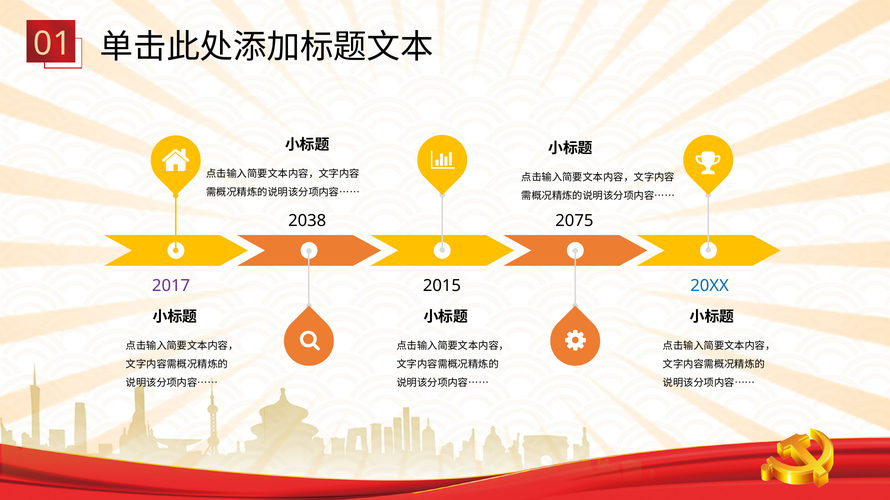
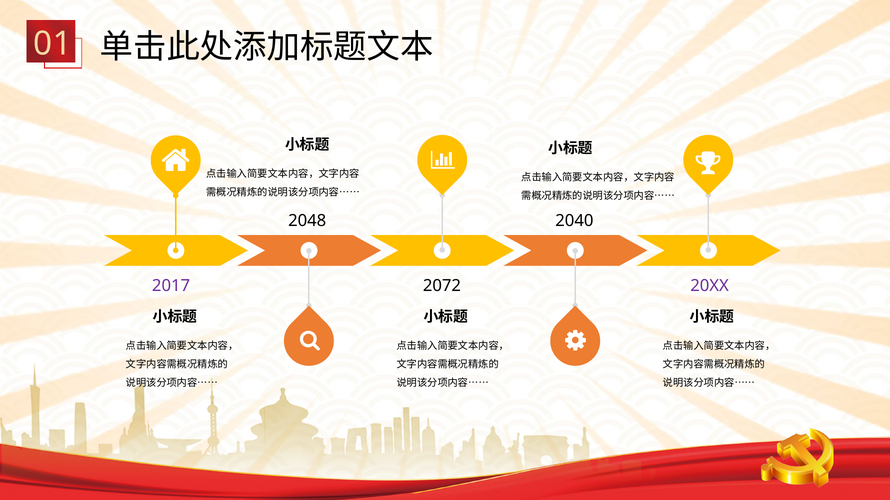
2038: 2038 -> 2048
2075: 2075 -> 2040
2015: 2015 -> 2072
20XX colour: blue -> purple
